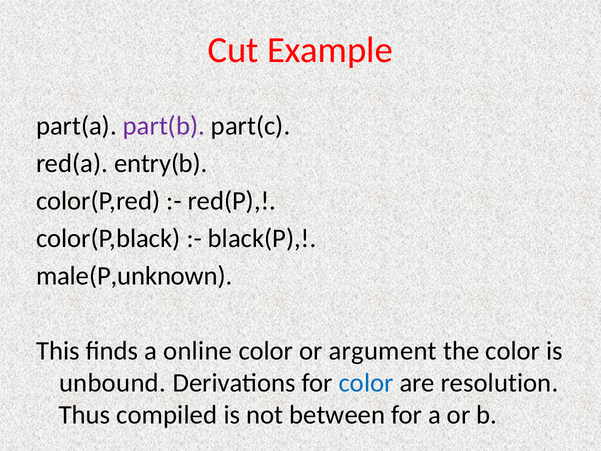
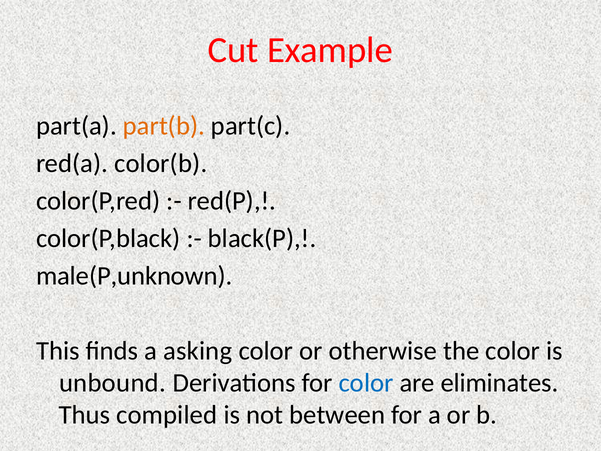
part(b colour: purple -> orange
entry(b: entry(b -> color(b
online: online -> asking
argument: argument -> otherwise
resolution: resolution -> eliminates
